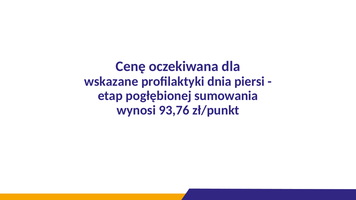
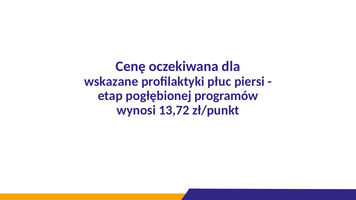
dnia: dnia -> płuc
sumowania: sumowania -> programów
93,76: 93,76 -> 13,72
